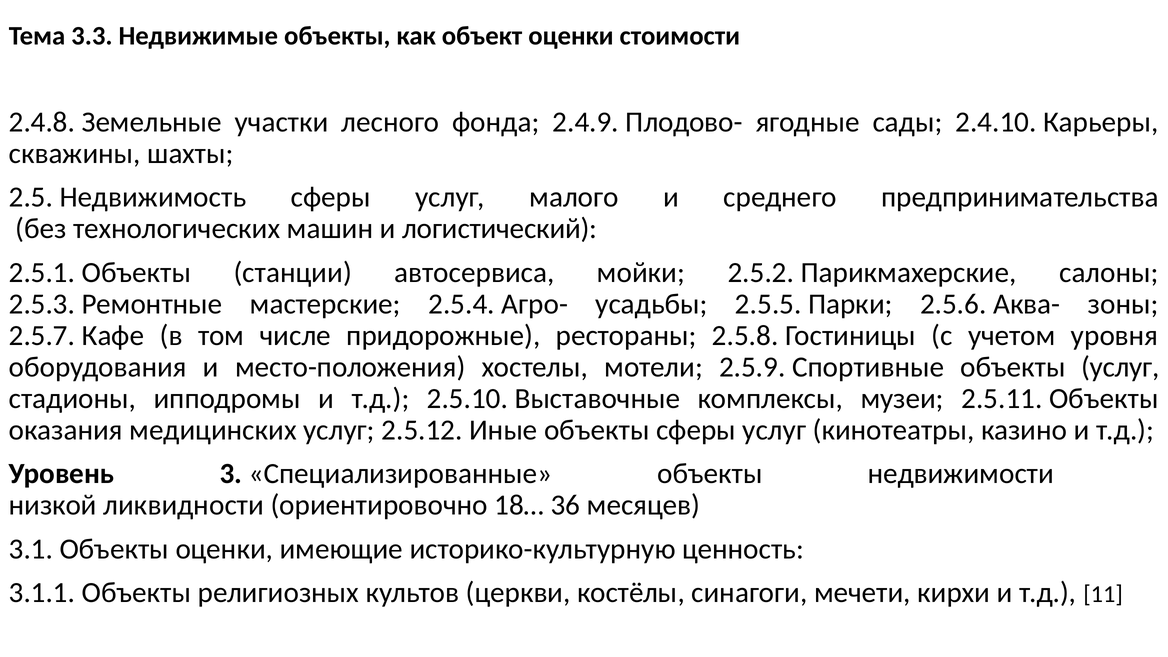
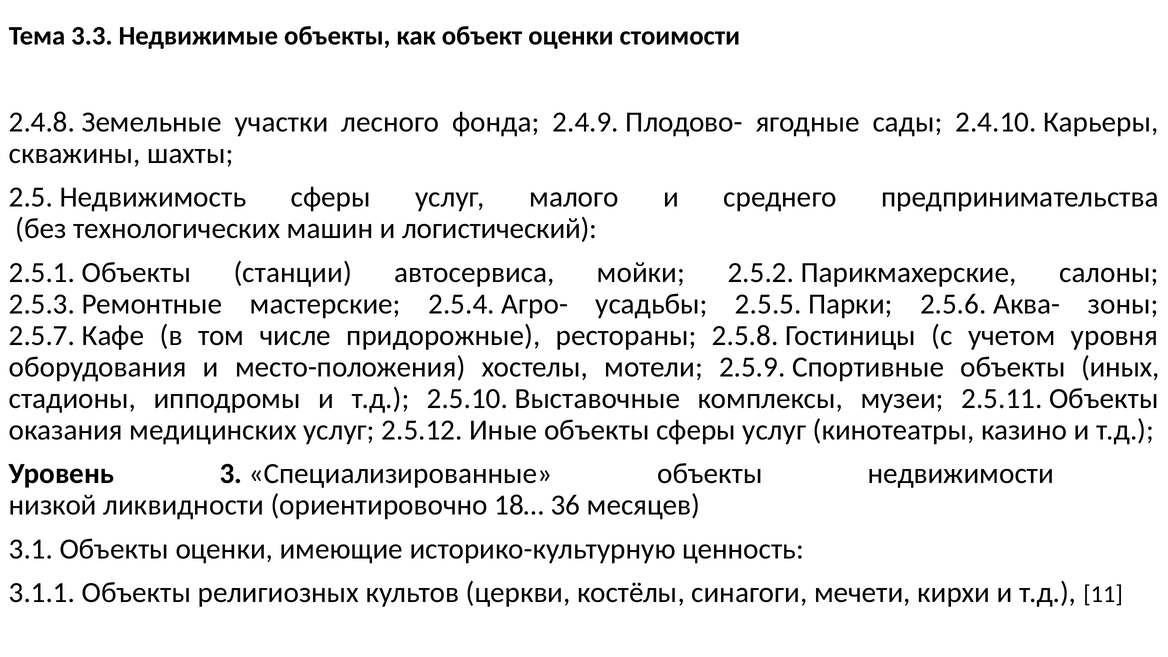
объекты услуг: услуг -> иных
